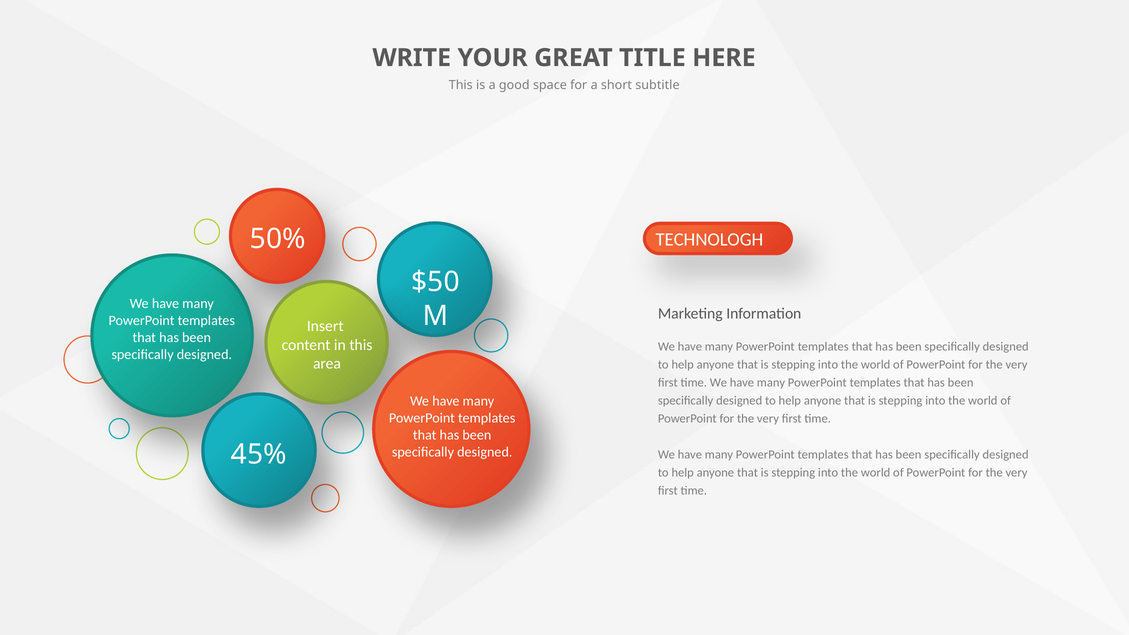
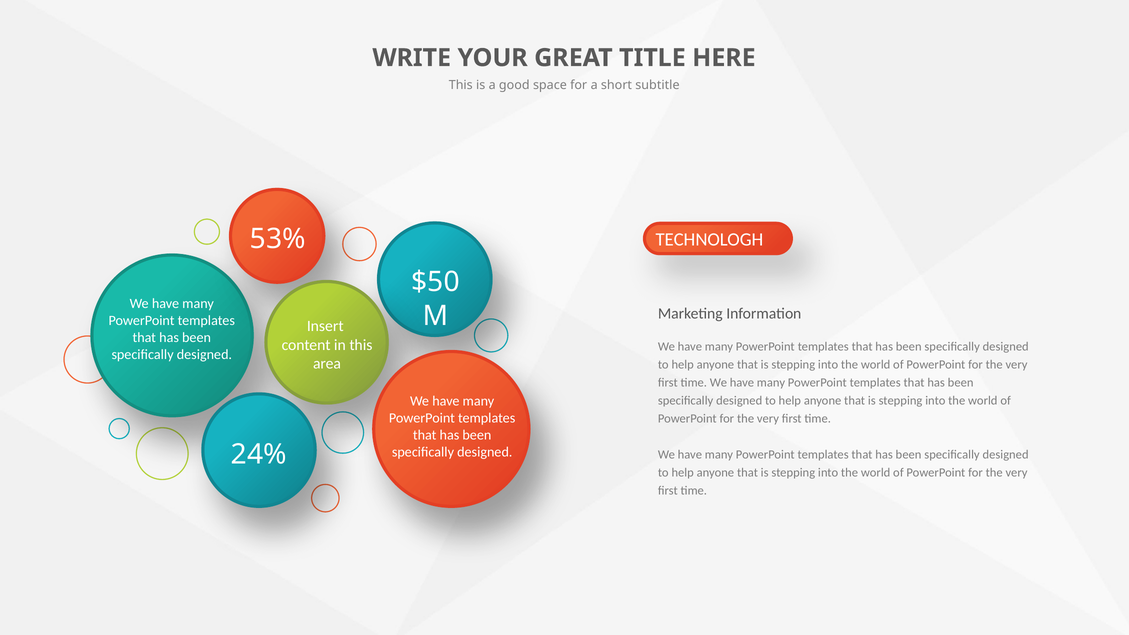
50%: 50% -> 53%
45%: 45% -> 24%
